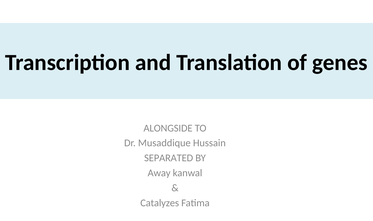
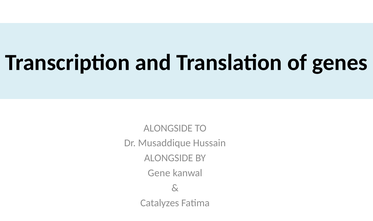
SEPARATED at (169, 158): SEPARATED -> ALONGSIDE
Away: Away -> Gene
